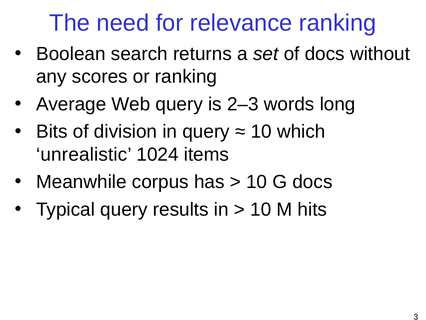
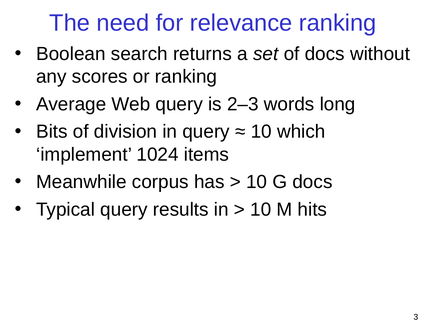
unrealistic: unrealistic -> implement
